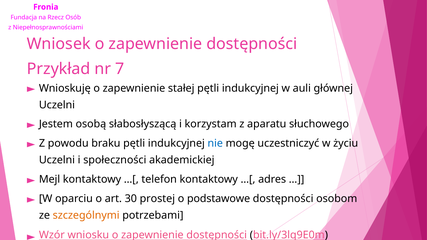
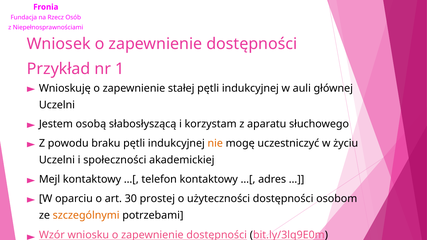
7: 7 -> 1
nie colour: blue -> orange
podstawowe: podstawowe -> użyteczności
